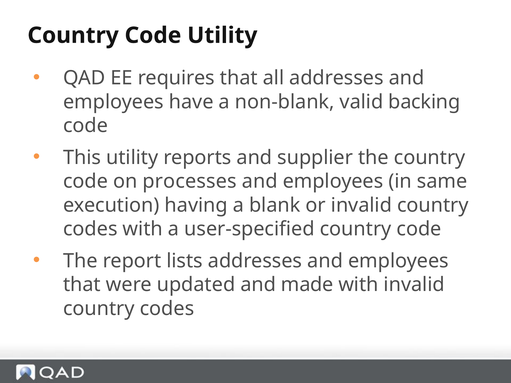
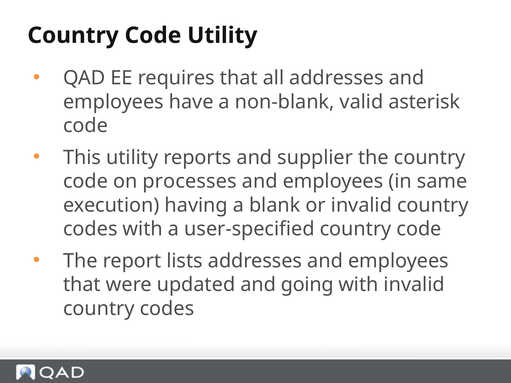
backing: backing -> asterisk
made: made -> going
